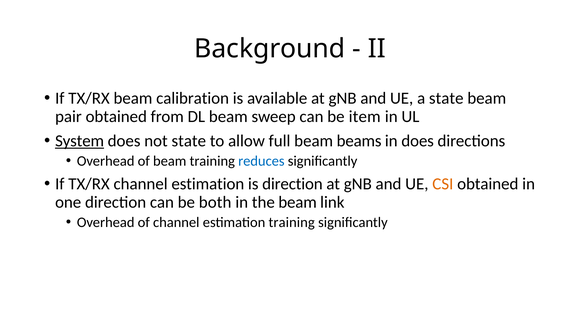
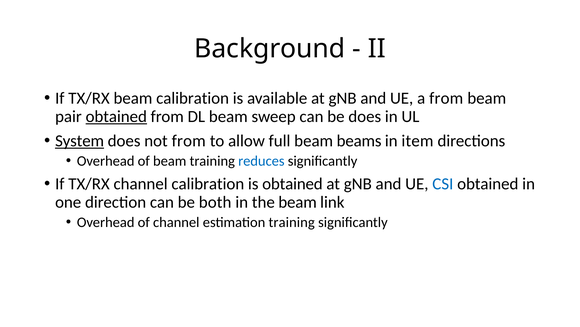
a state: state -> from
obtained at (116, 116) underline: none -> present
be item: item -> does
not state: state -> from
in does: does -> item
TX/RX channel estimation: estimation -> calibration
is direction: direction -> obtained
CSI colour: orange -> blue
